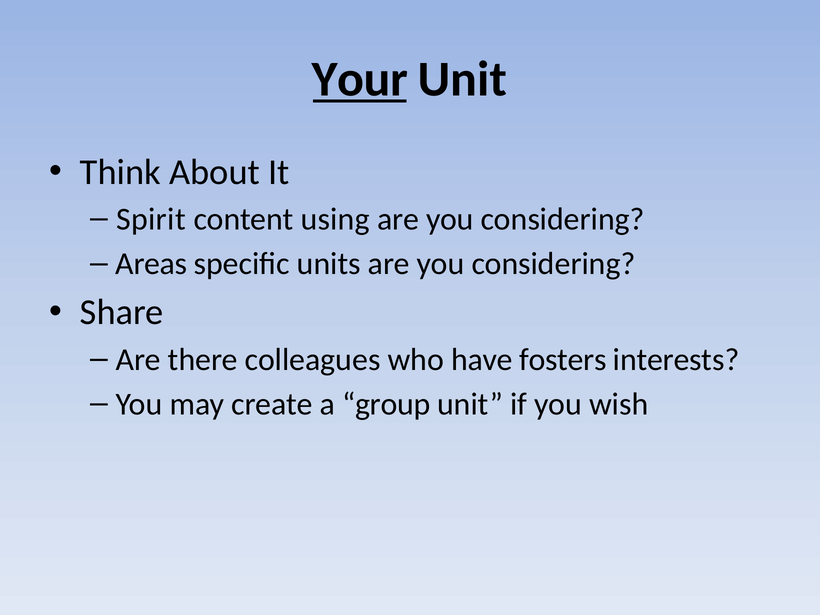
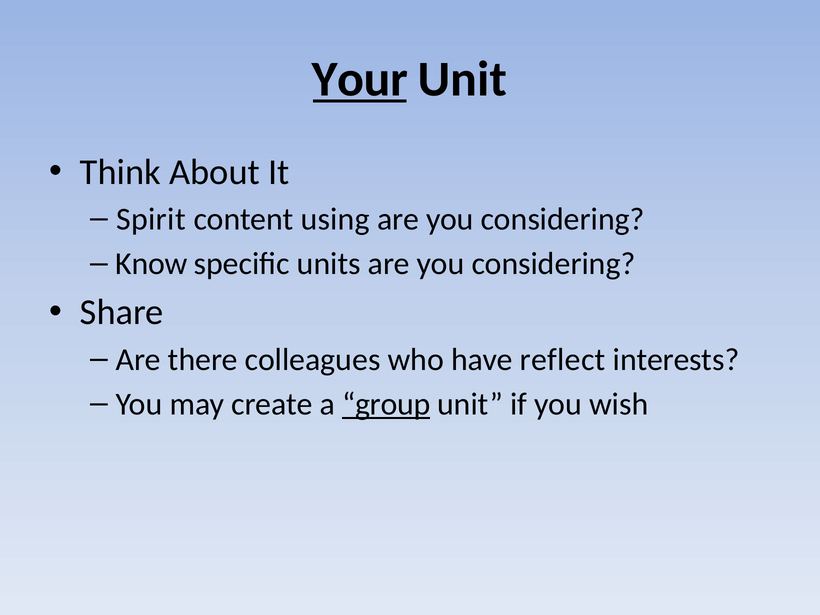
Areas: Areas -> Know
fosters: fosters -> reflect
group underline: none -> present
